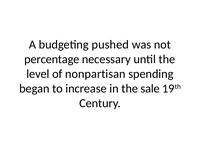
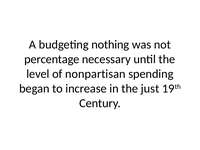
pushed: pushed -> nothing
sale: sale -> just
